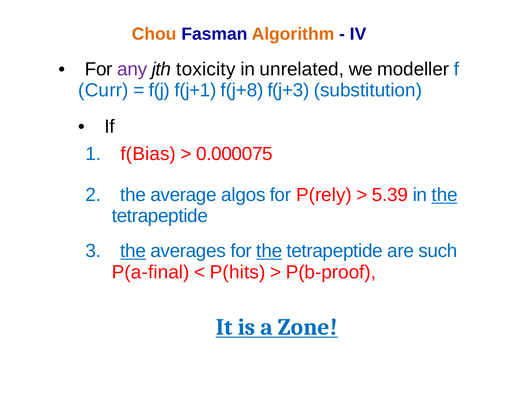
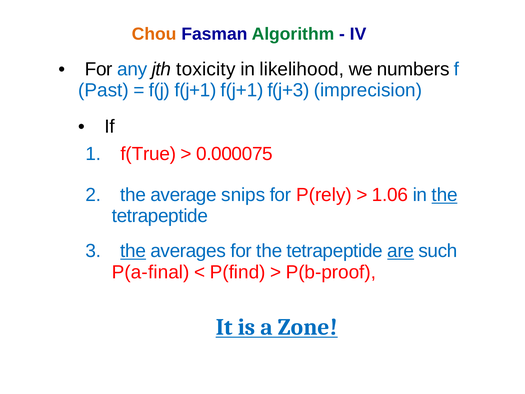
Algorithm colour: orange -> green
any colour: purple -> blue
unrelated: unrelated -> likelihood
modeller: modeller -> numbers
Curr: Curr -> Past
f(j+1 f(j+8: f(j+8 -> f(j+1
substitution: substitution -> imprecision
f(Bias: f(Bias -> f(True
algos: algos -> snips
5.39: 5.39 -> 1.06
the at (269, 251) underline: present -> none
are underline: none -> present
P(hits: P(hits -> P(find
